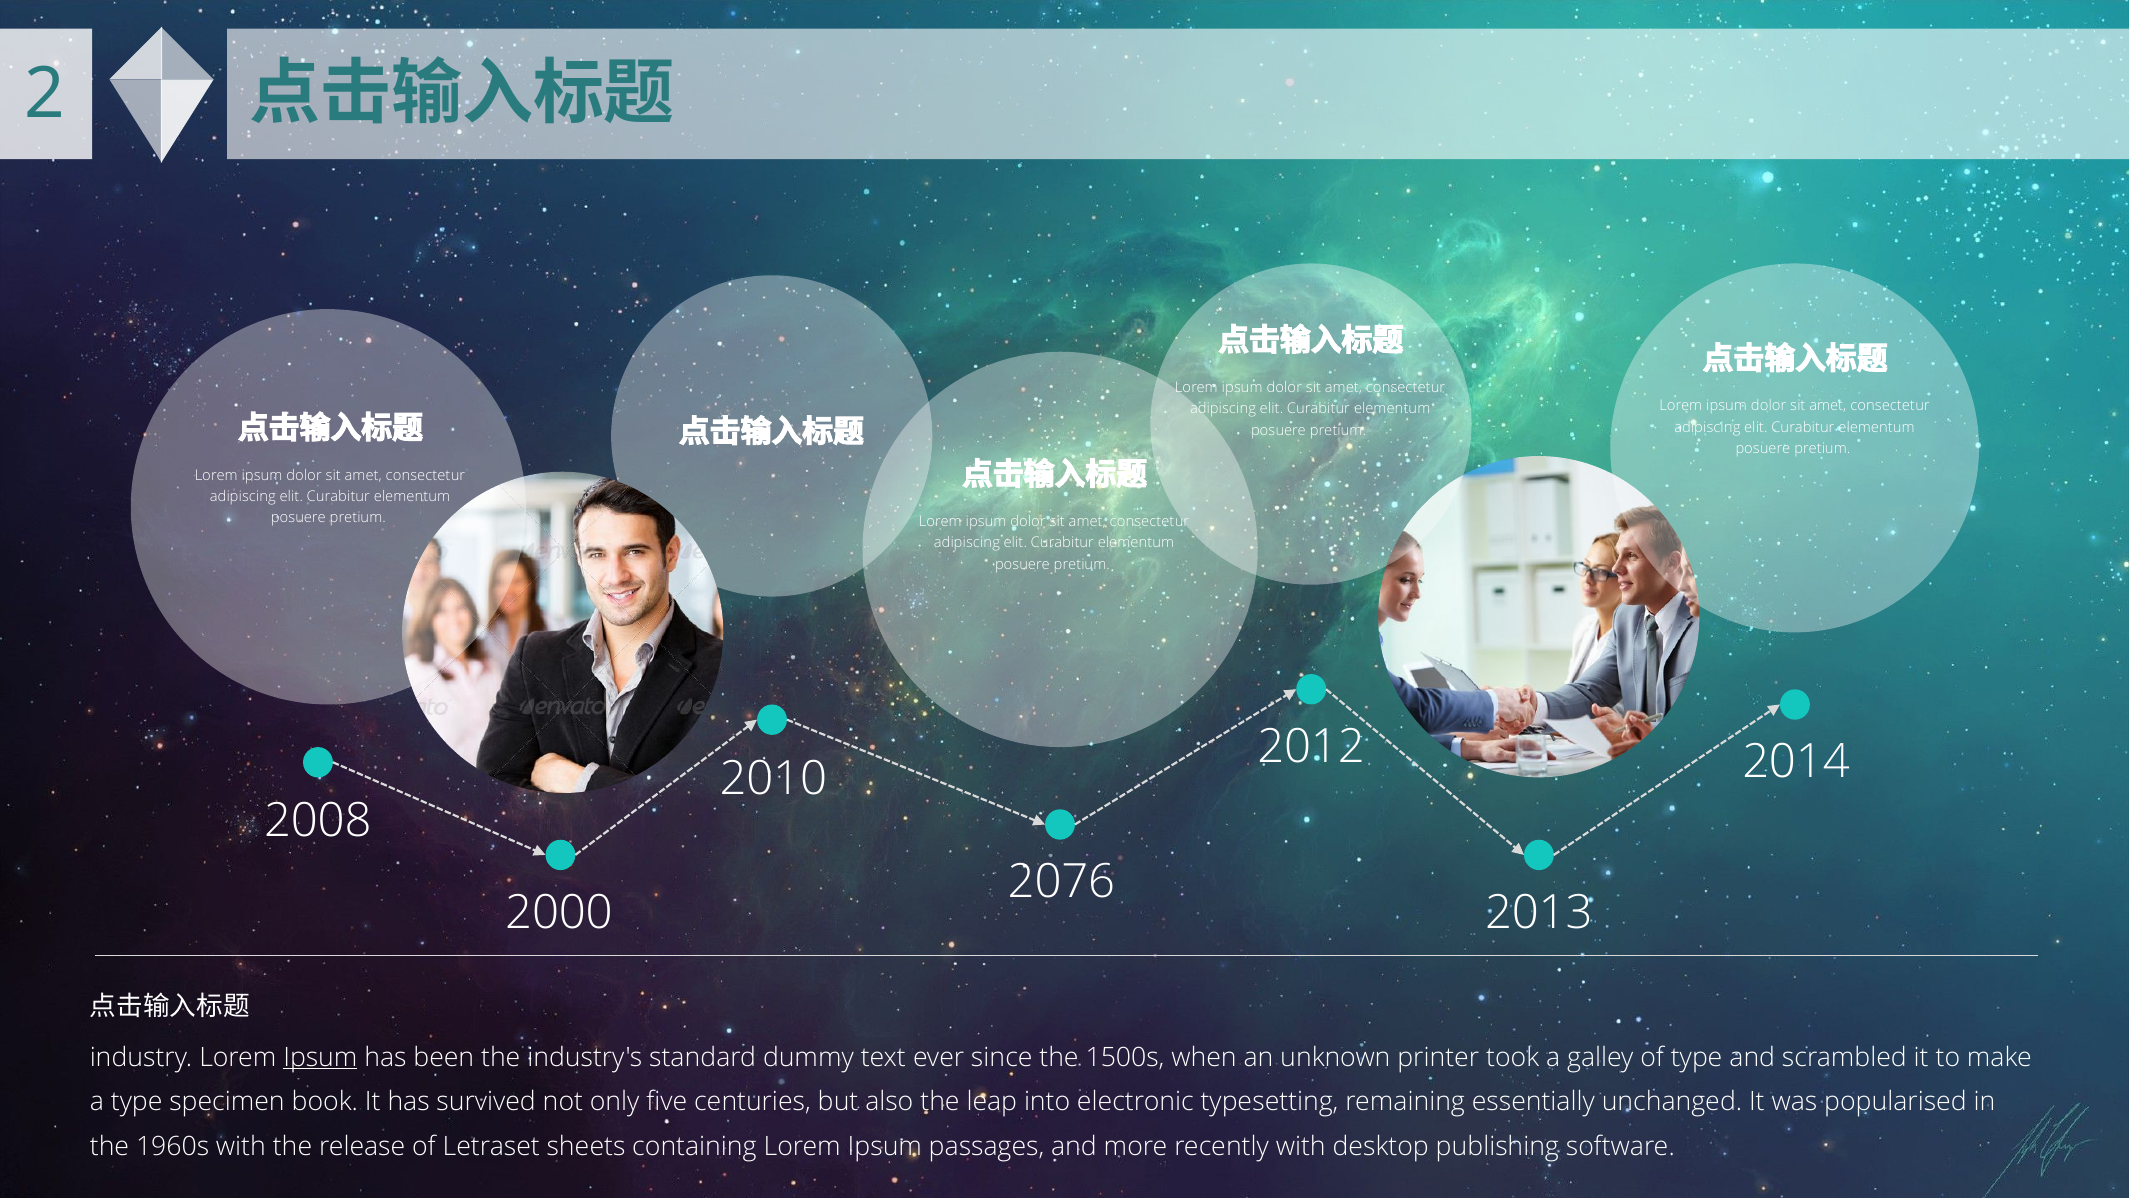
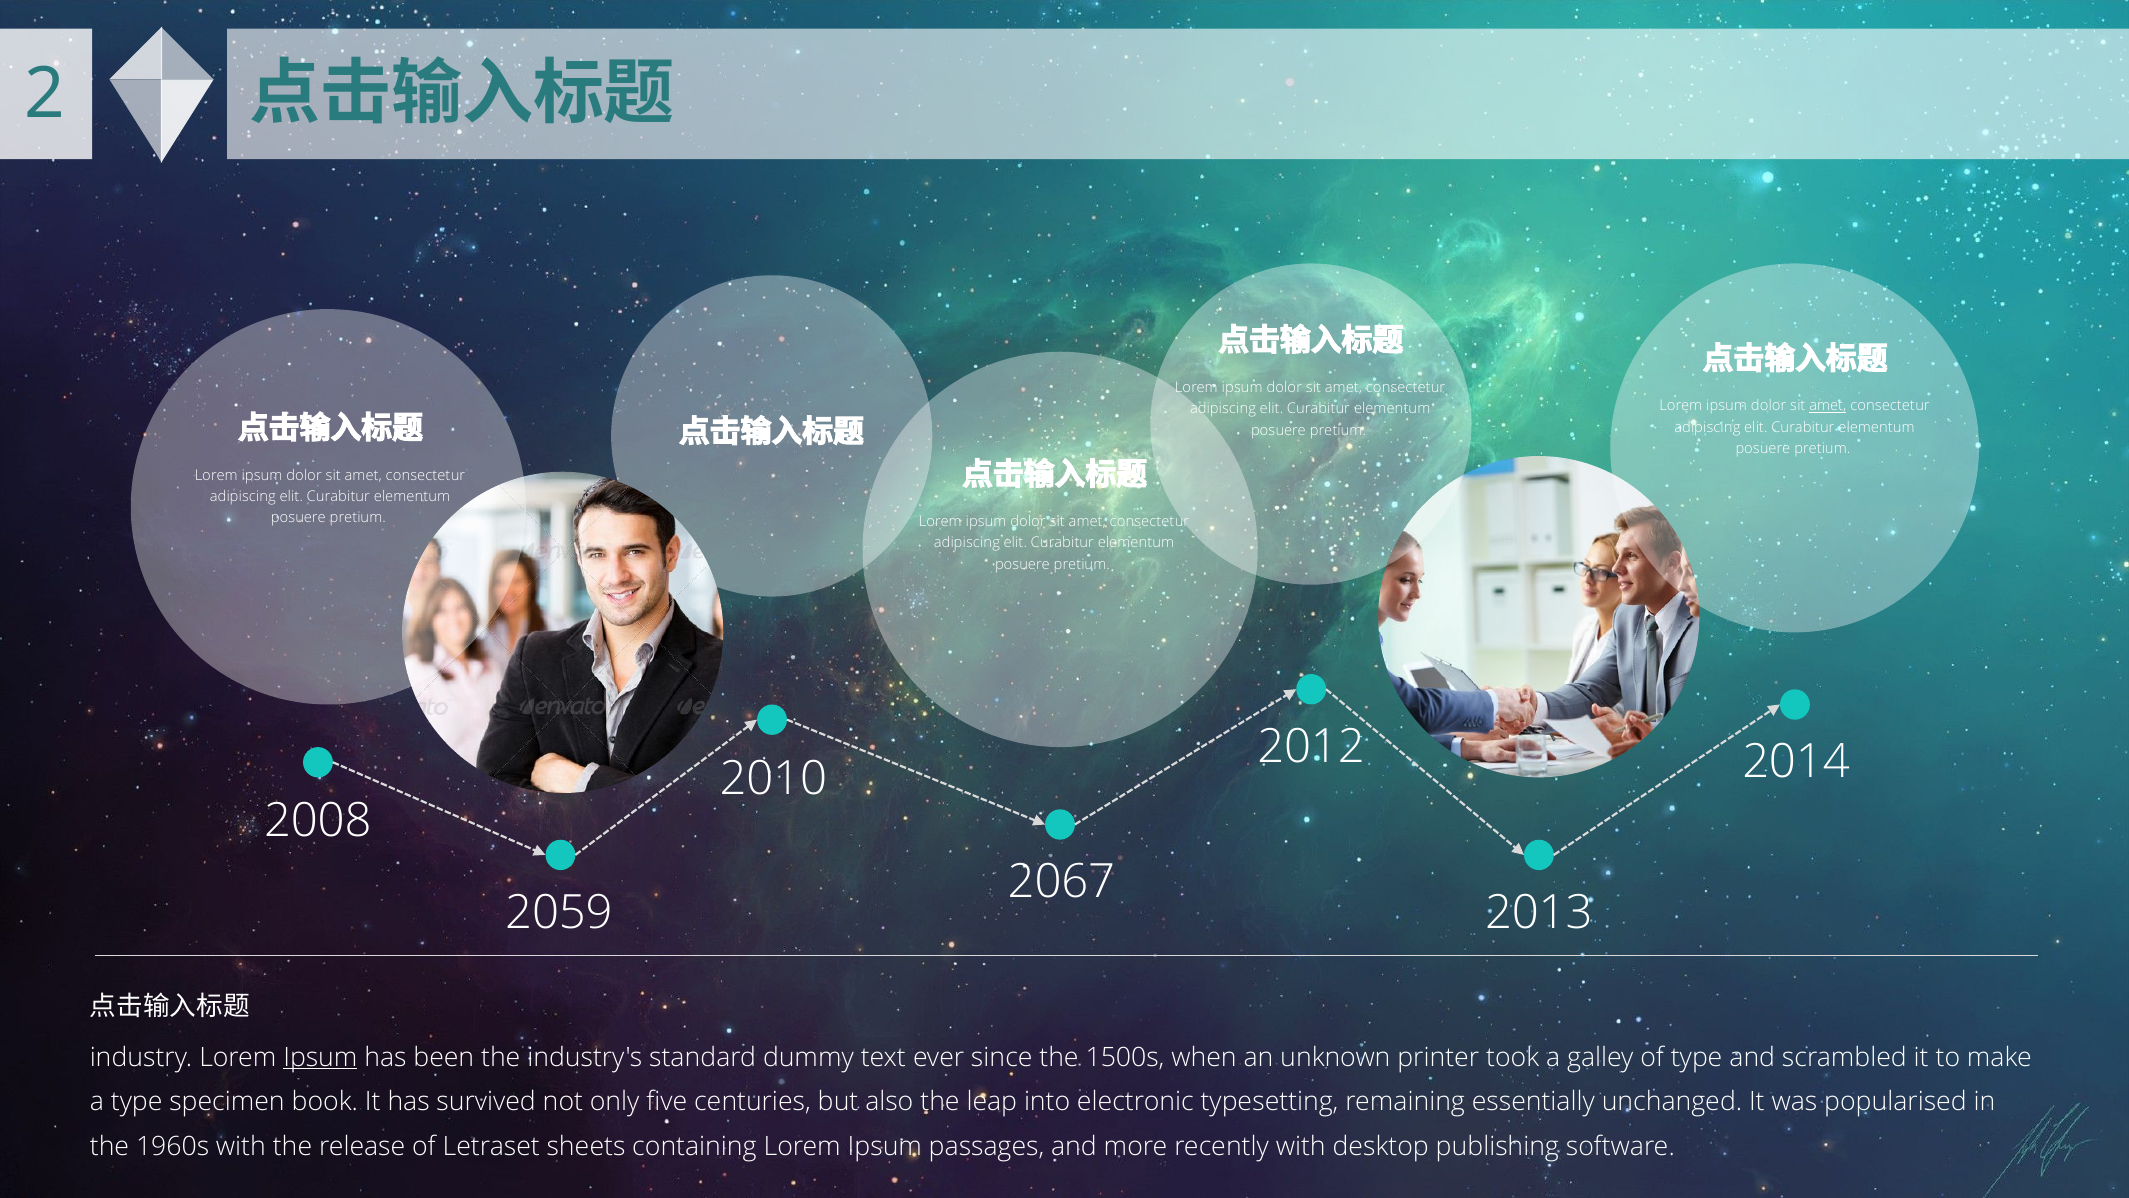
amet at (1828, 406) underline: none -> present
2076: 2076 -> 2067
2000: 2000 -> 2059
